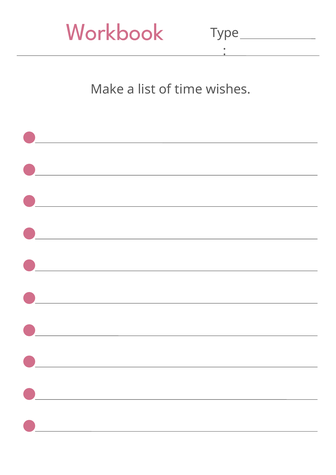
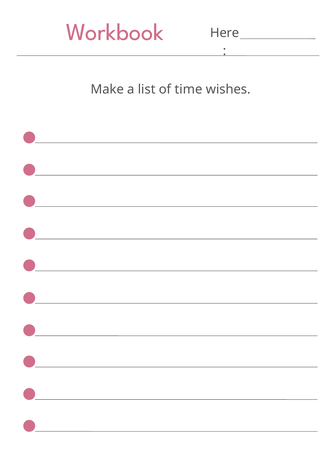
Type: Type -> Here
